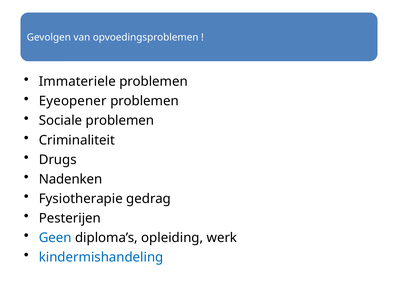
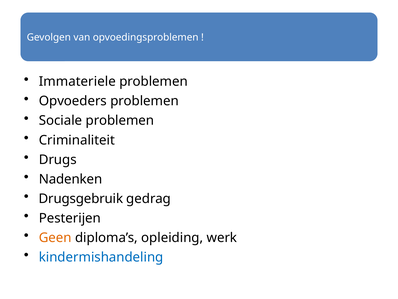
Eyeopener: Eyeopener -> Opvoeders
Fysiotherapie: Fysiotherapie -> Drugsgebruik
Geen colour: blue -> orange
